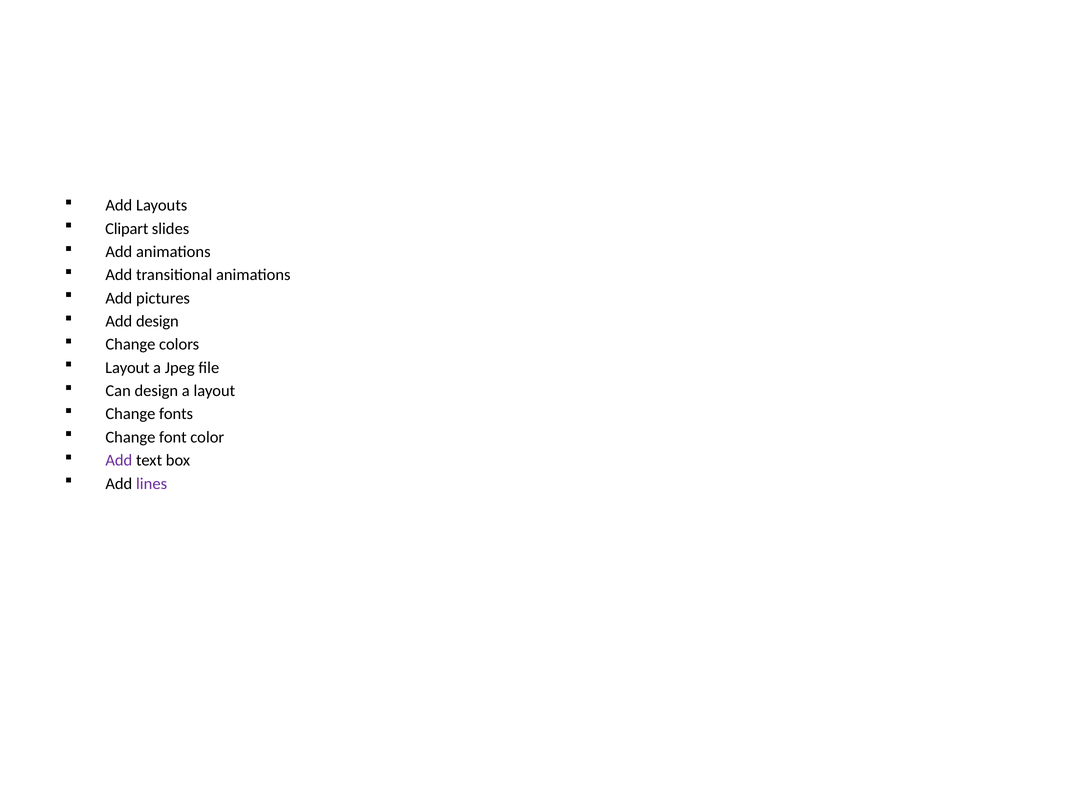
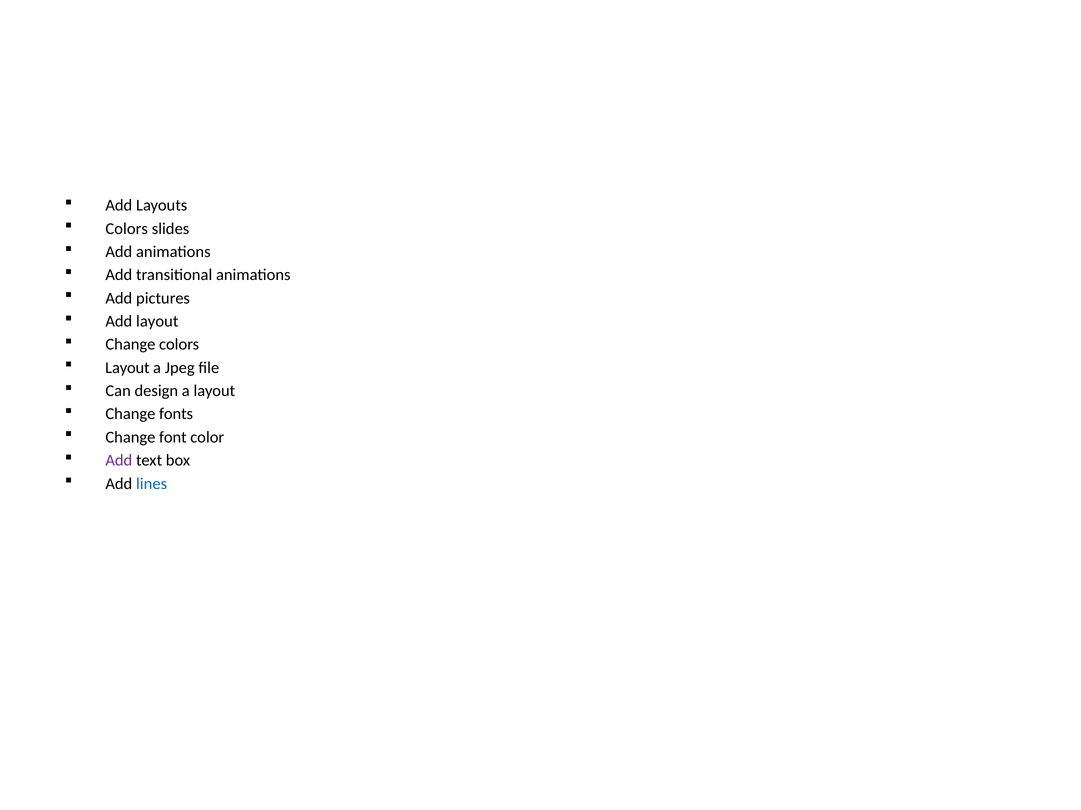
Clipart at (127, 229): Clipart -> Colors
Add design: design -> layout
lines colour: purple -> blue
